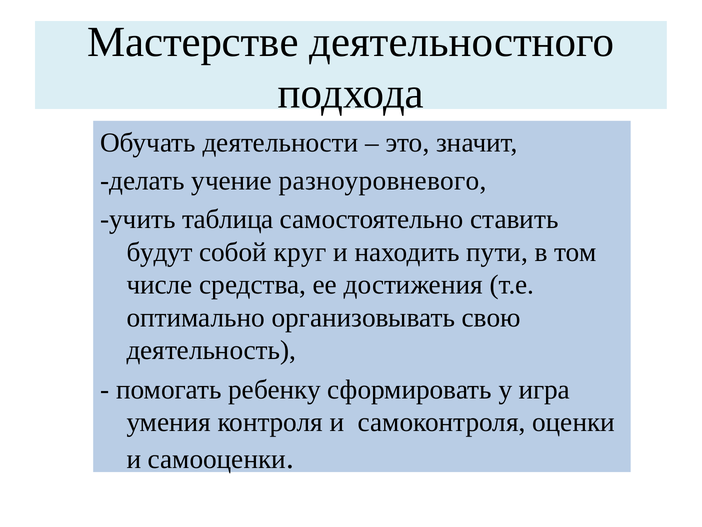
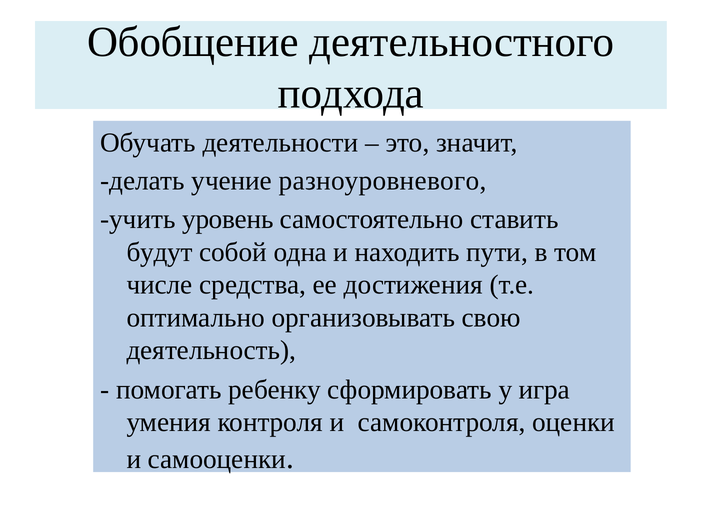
Мастерстве: Мастерстве -> Обобщение
таблица: таблица -> уровень
круг: круг -> одна
